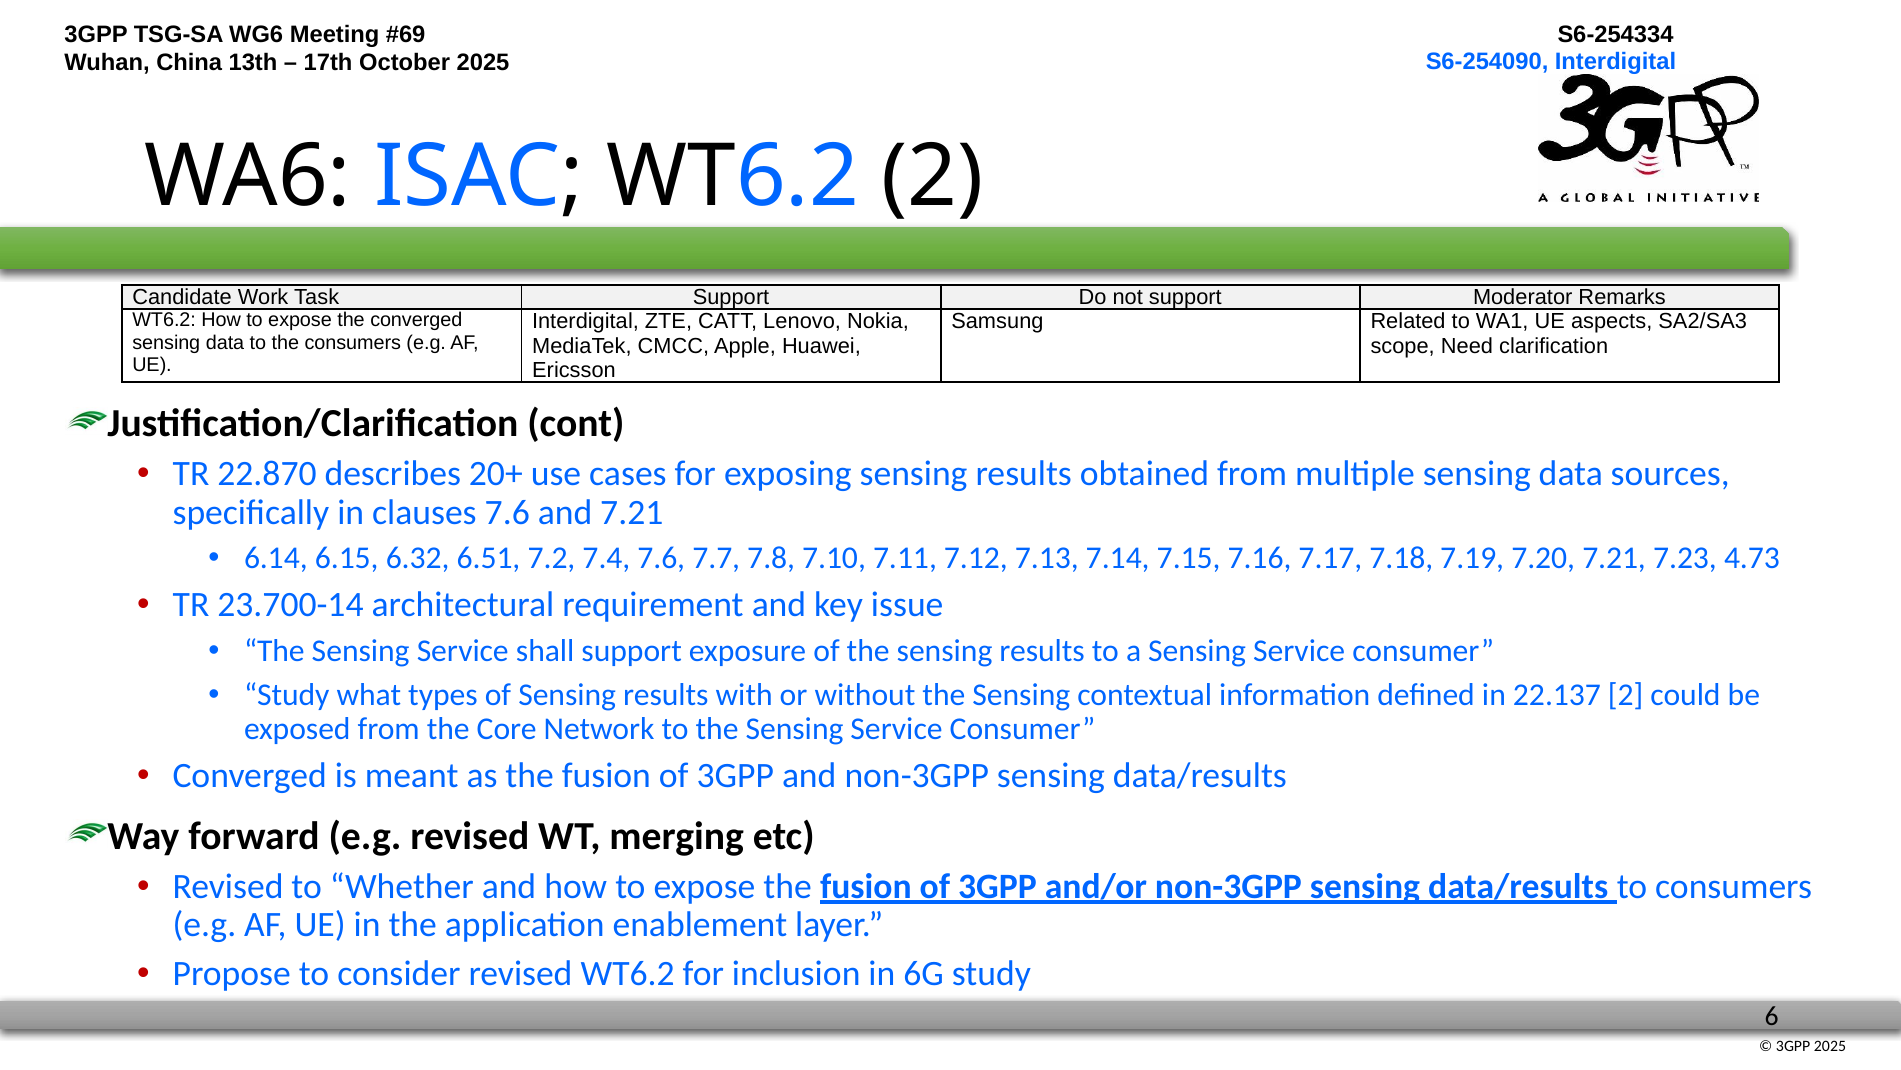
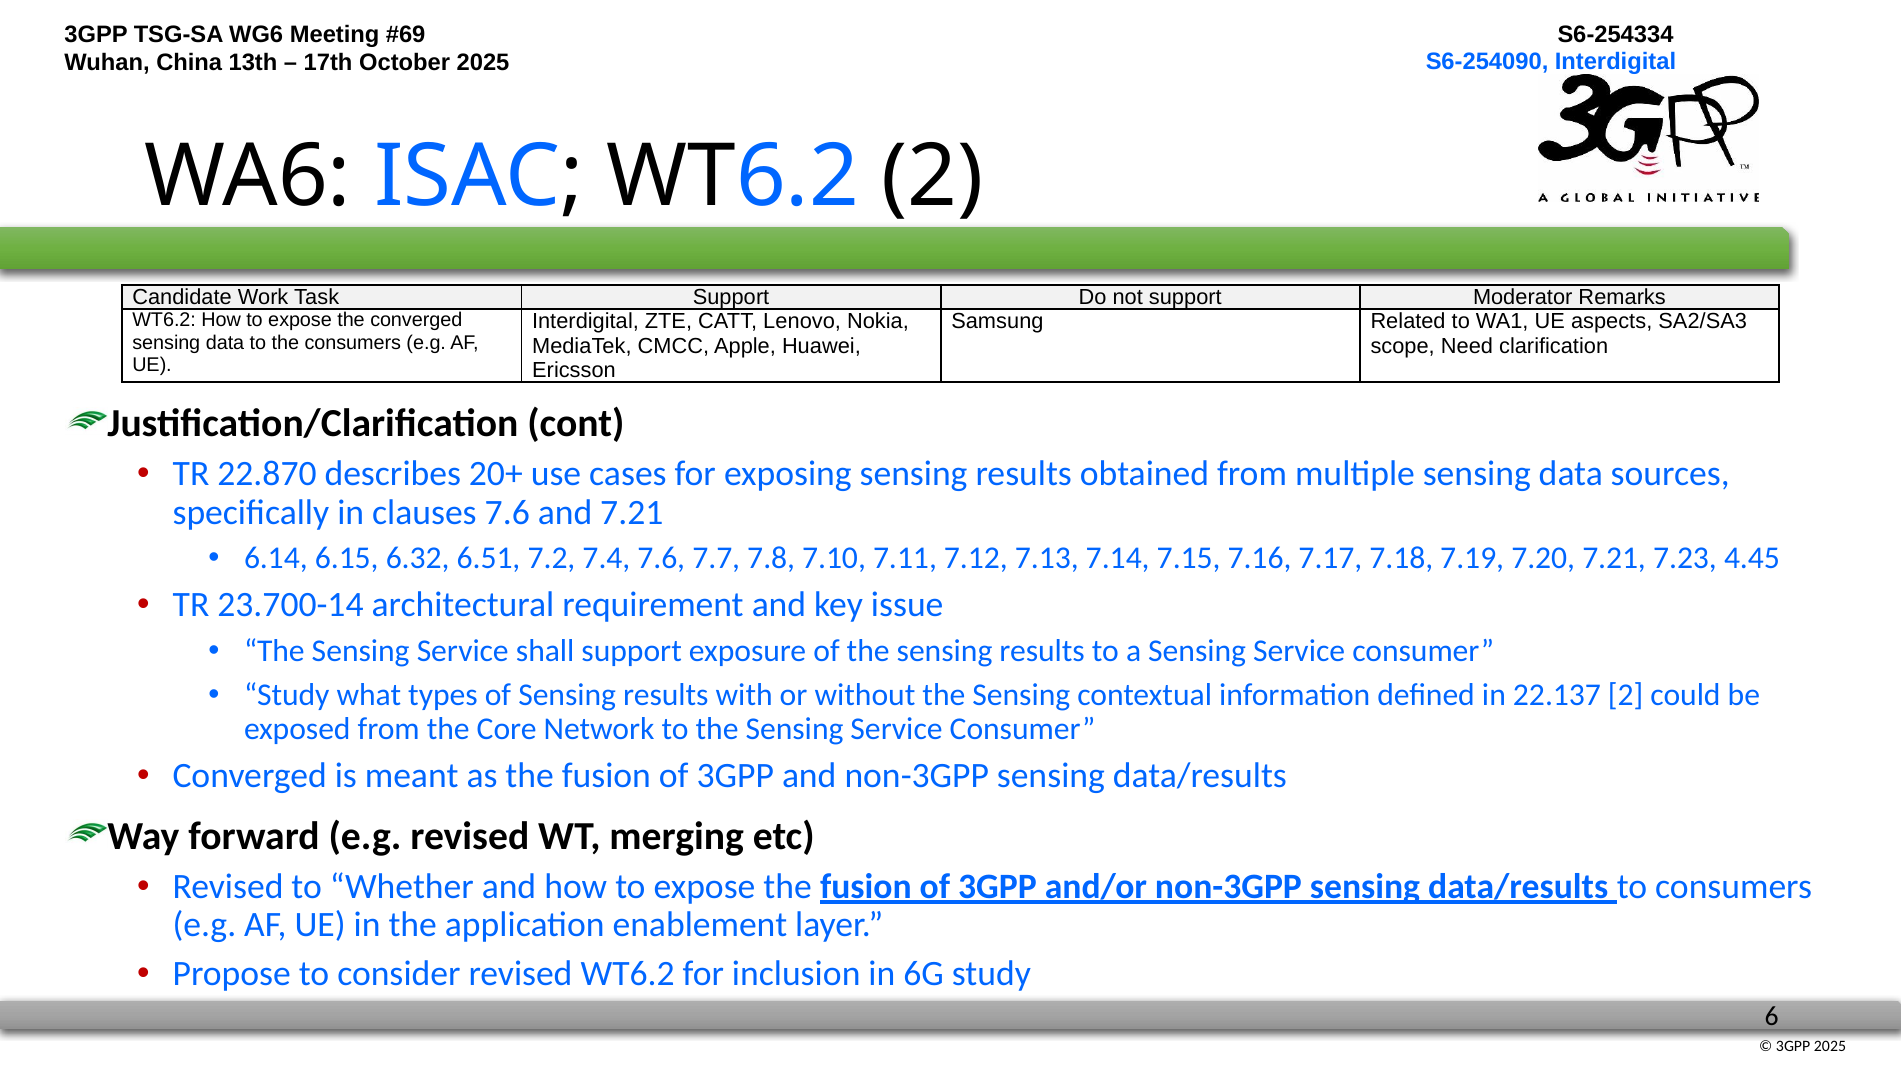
4.73: 4.73 -> 4.45
